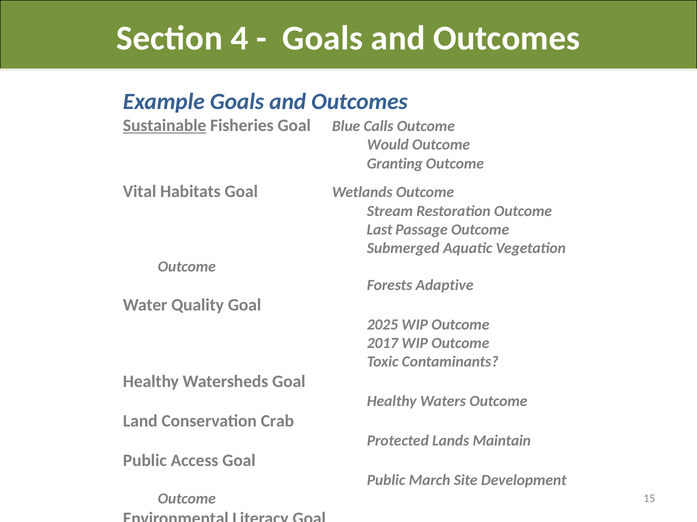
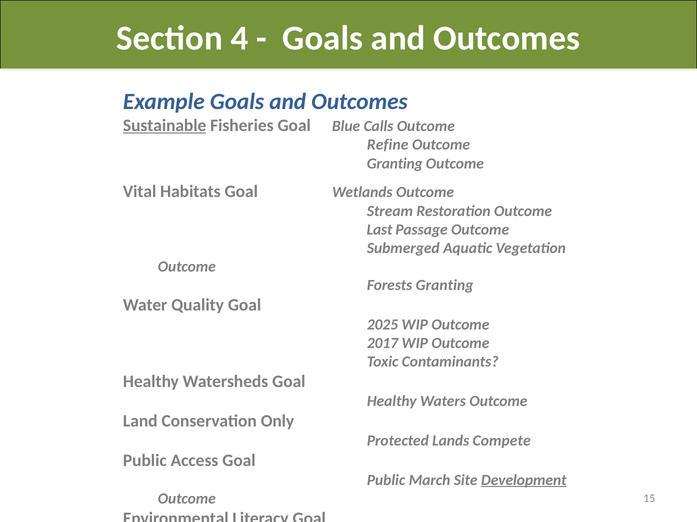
Would: Would -> Refine
Forests Adaptive: Adaptive -> Granting
Crab: Crab -> Only
Maintain: Maintain -> Compete
Development underline: none -> present
